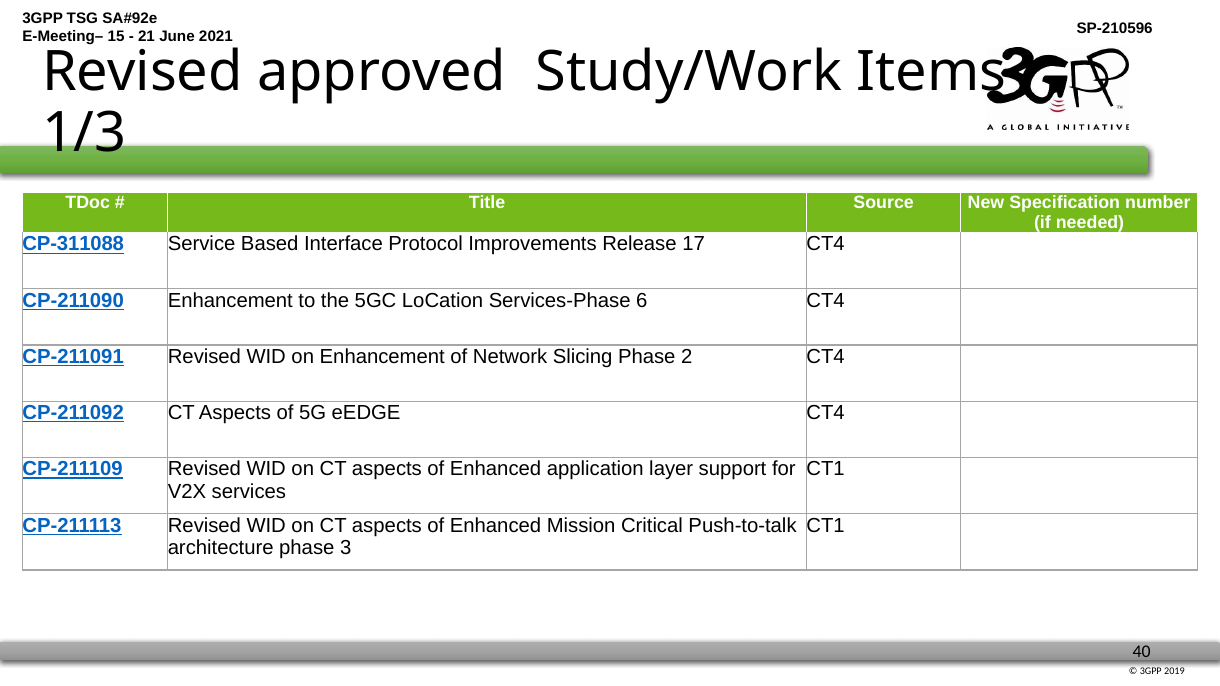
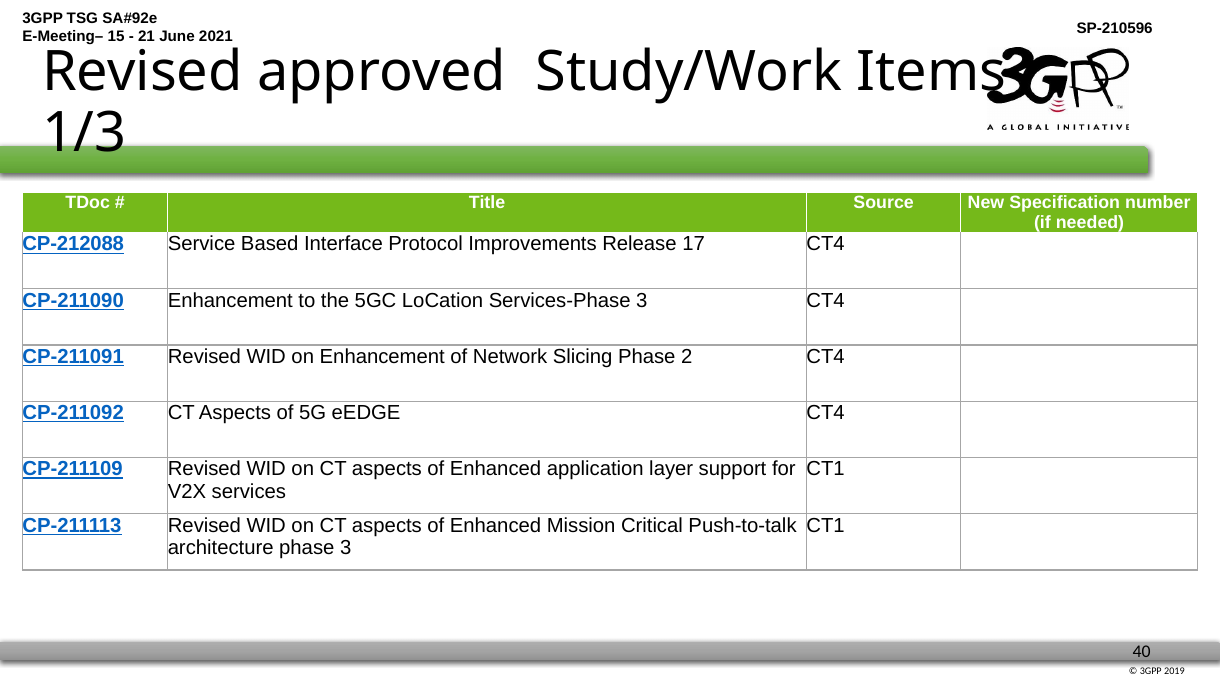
CP-311088: CP-311088 -> CP-212088
Services-Phase 6: 6 -> 3
